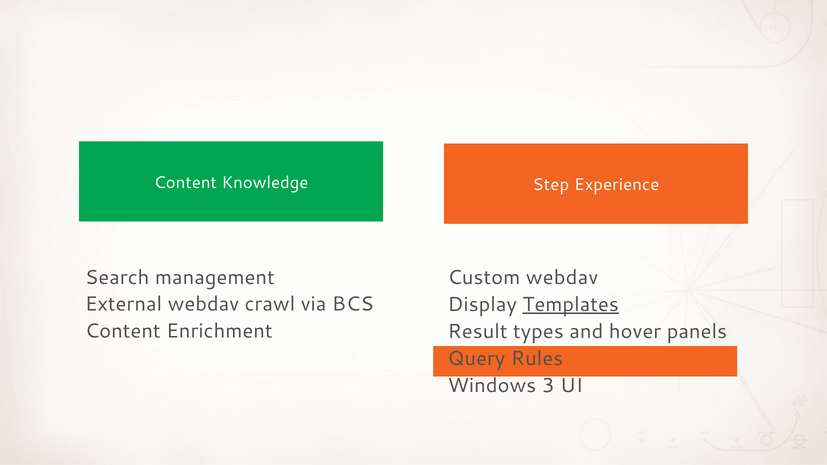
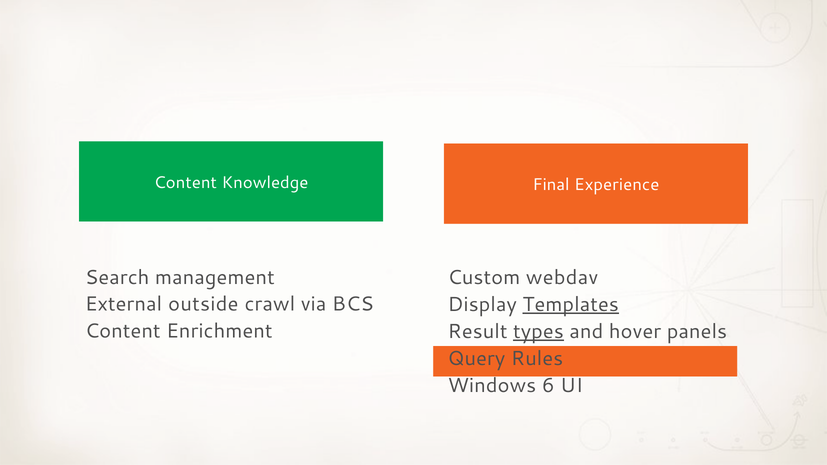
Step: Step -> Final
External webdav: webdav -> outside
types underline: none -> present
3: 3 -> 6
